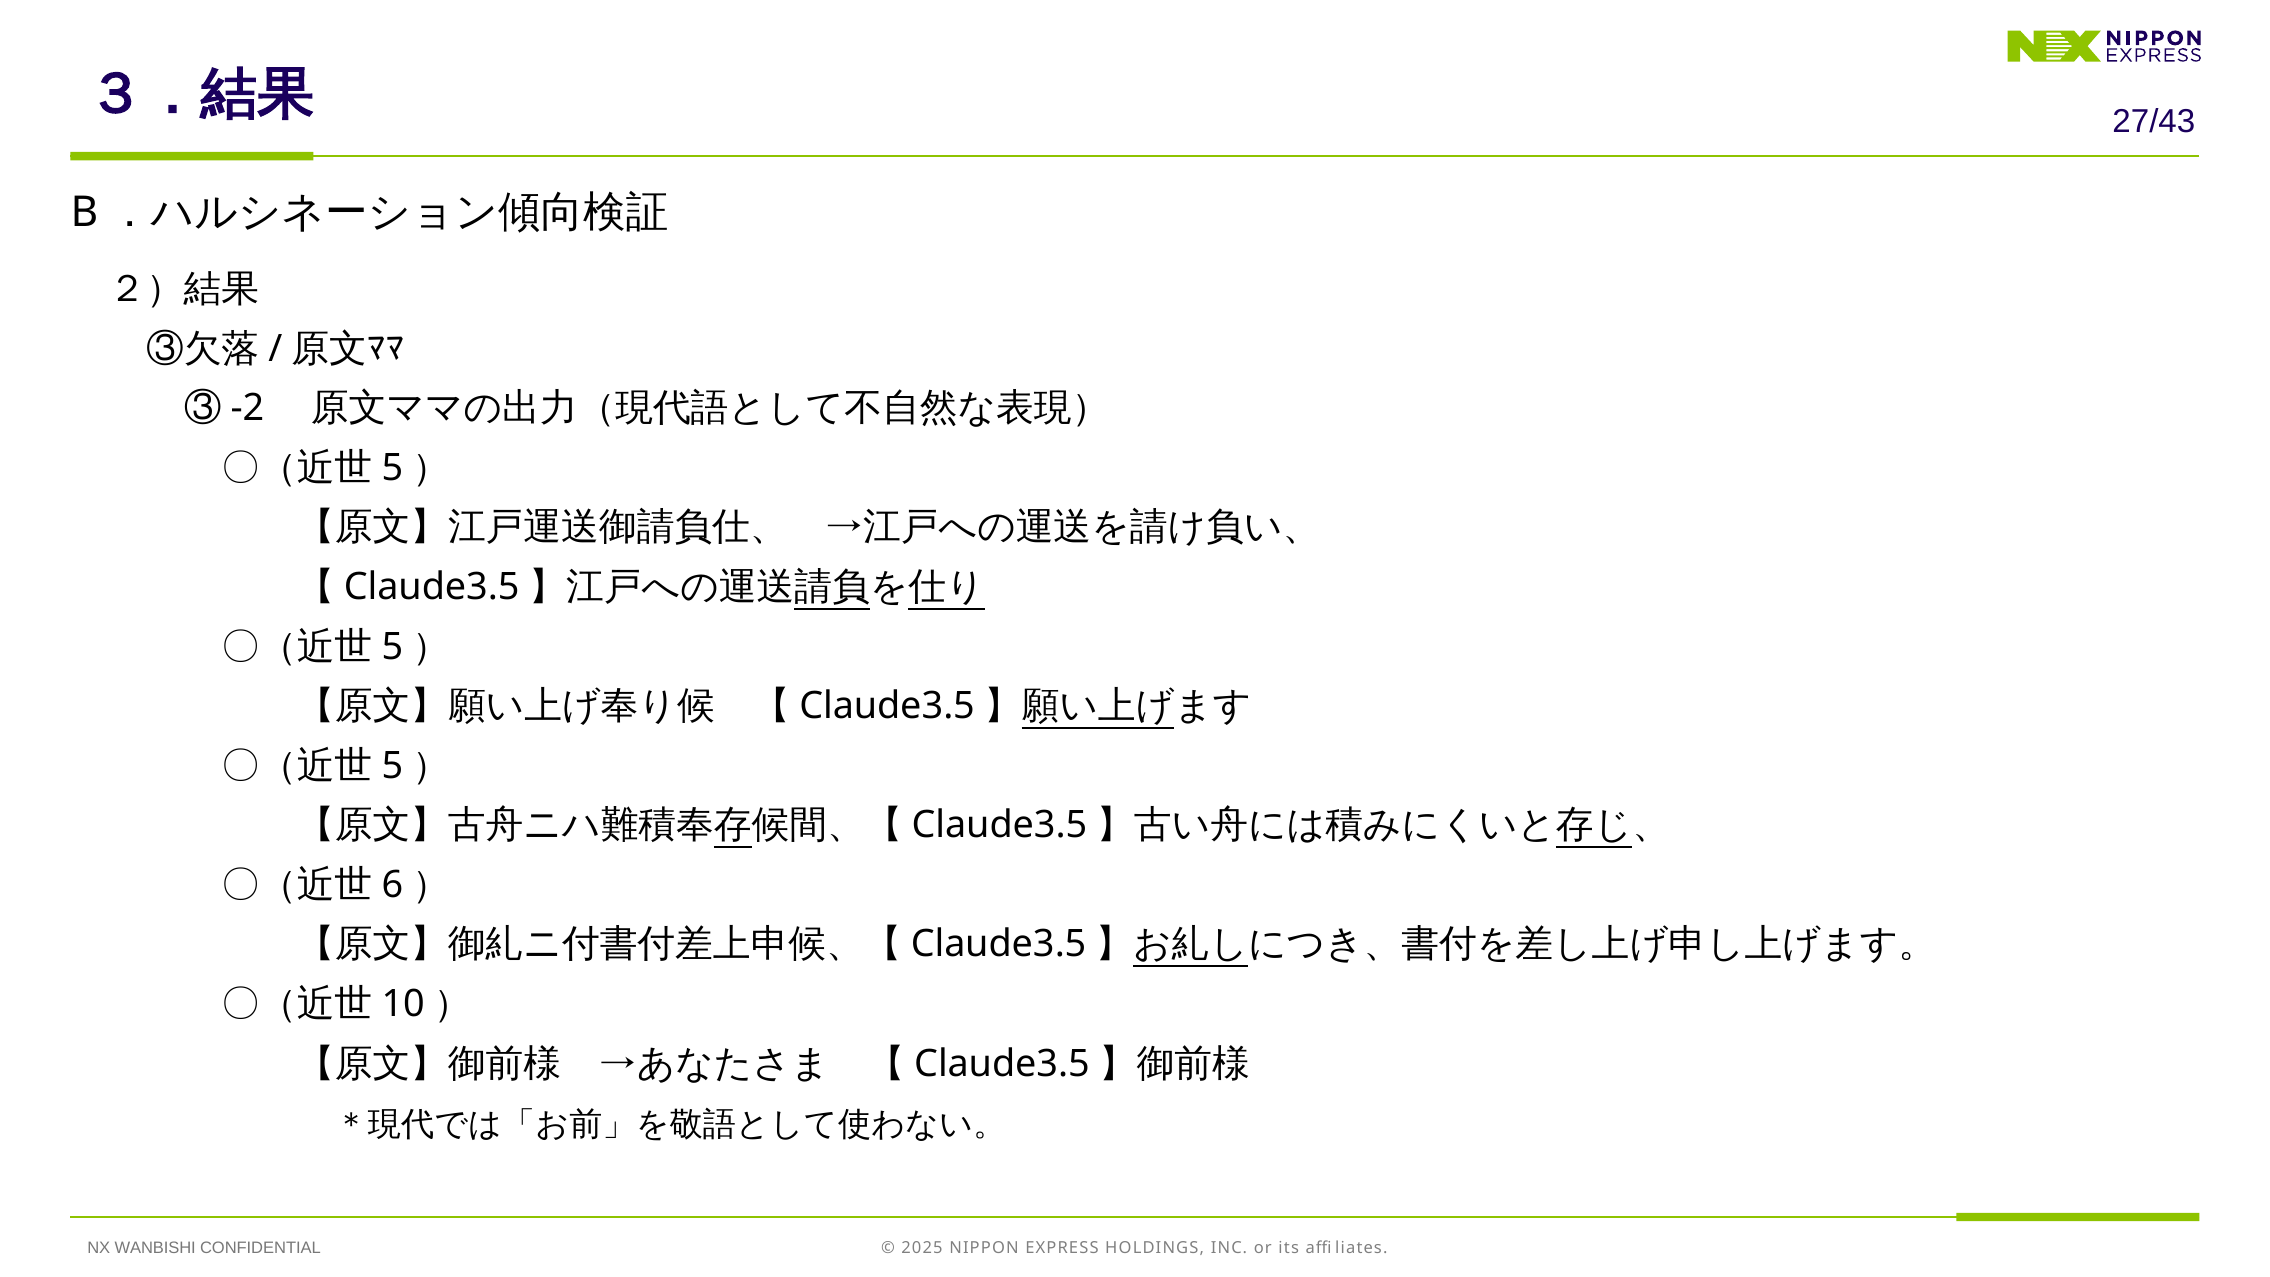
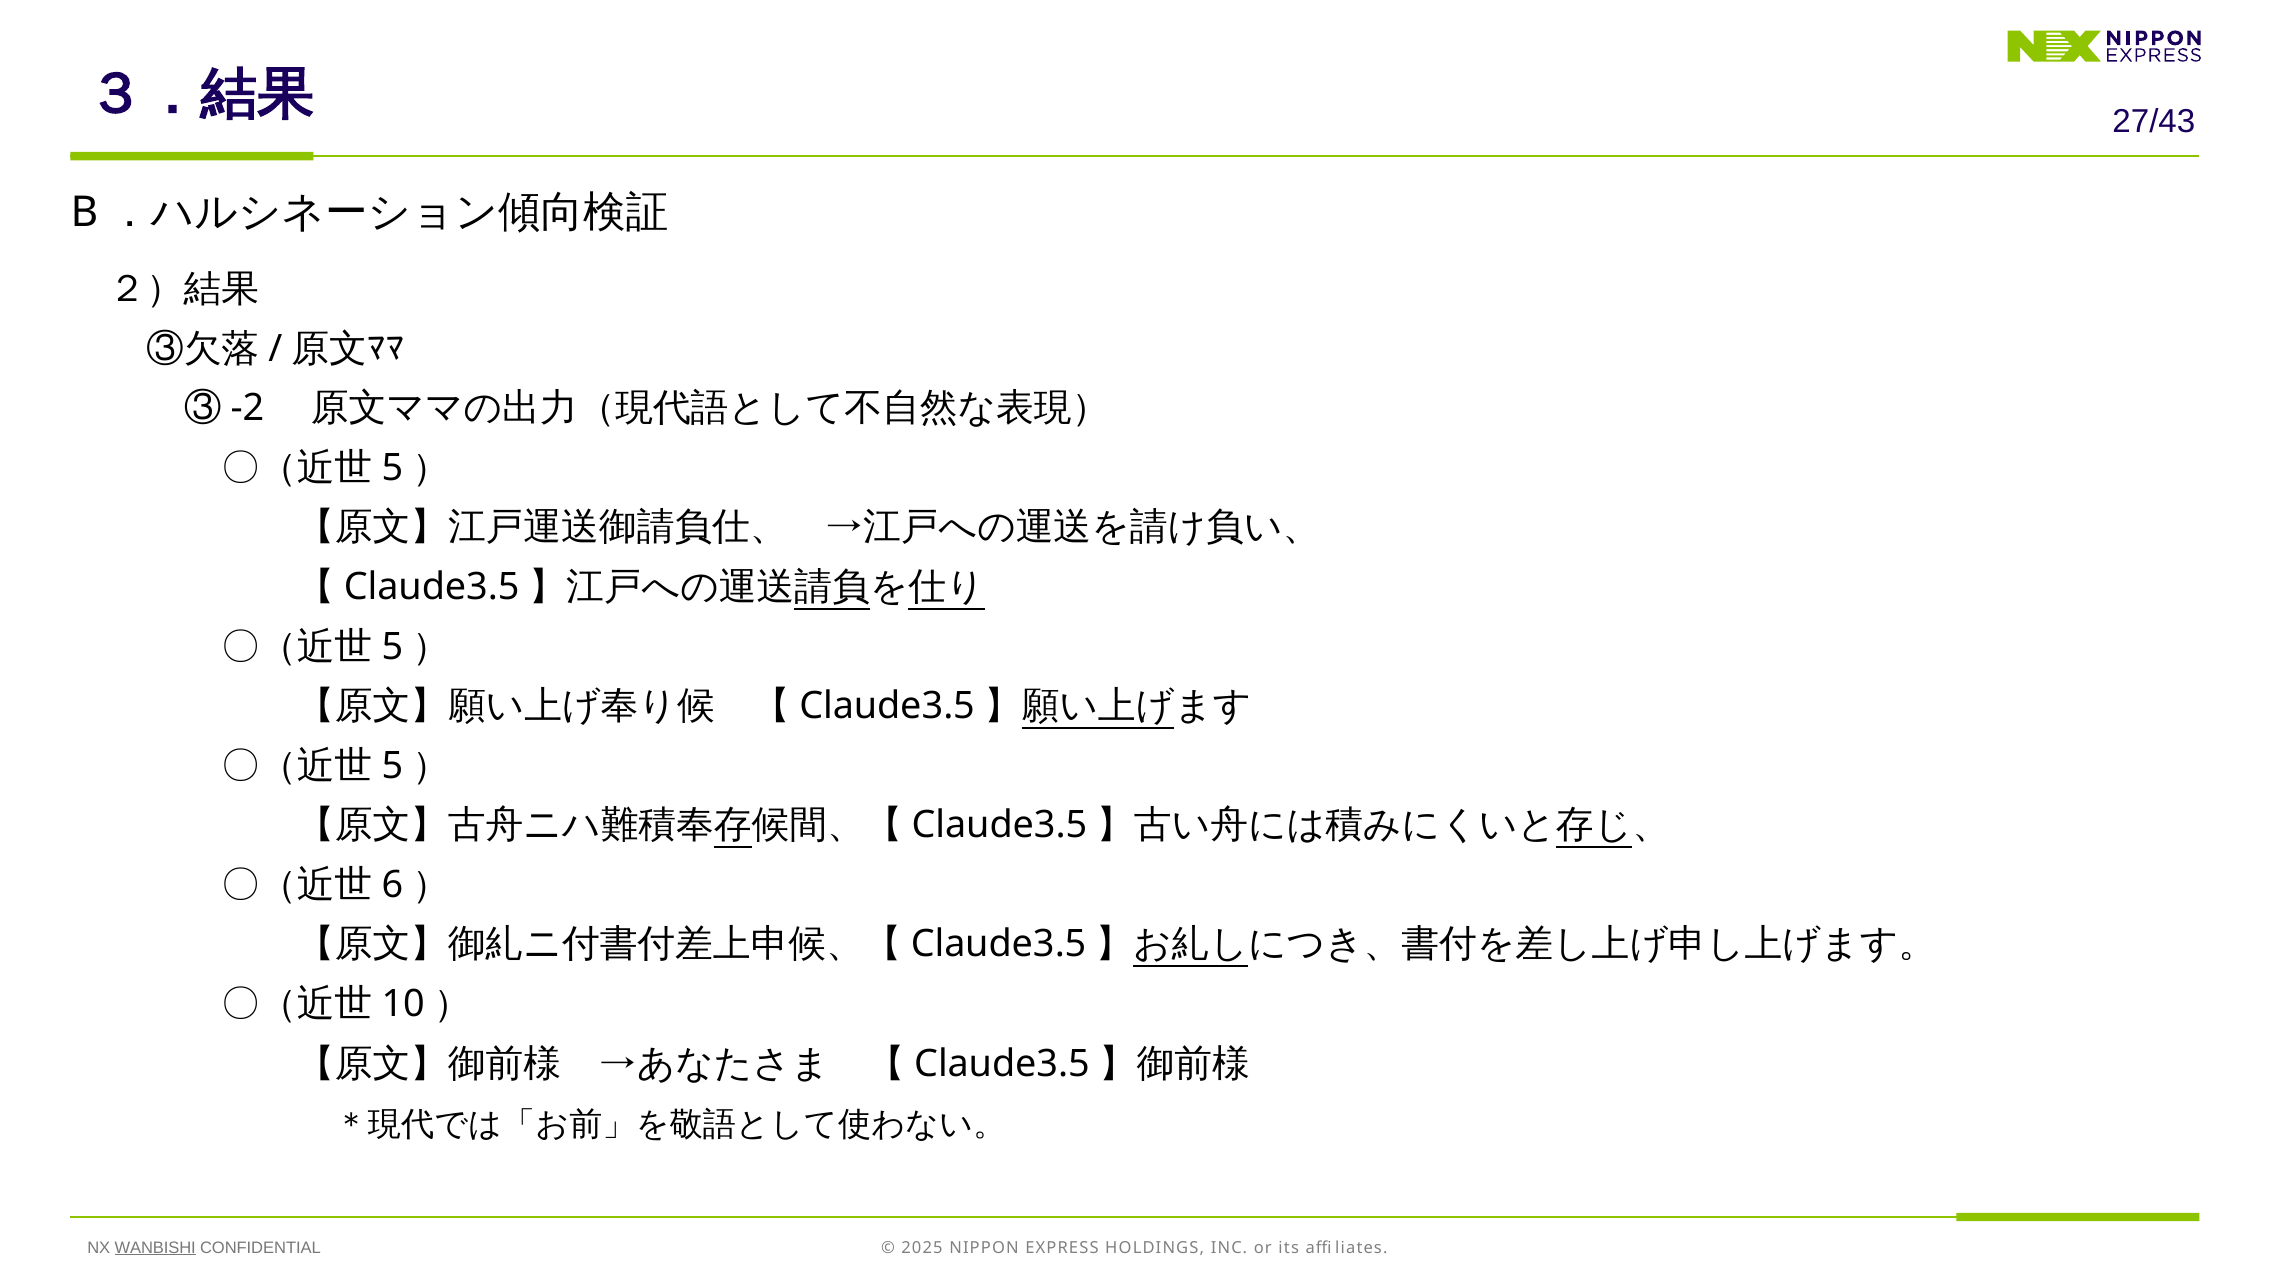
WANBISHI underline: none -> present
